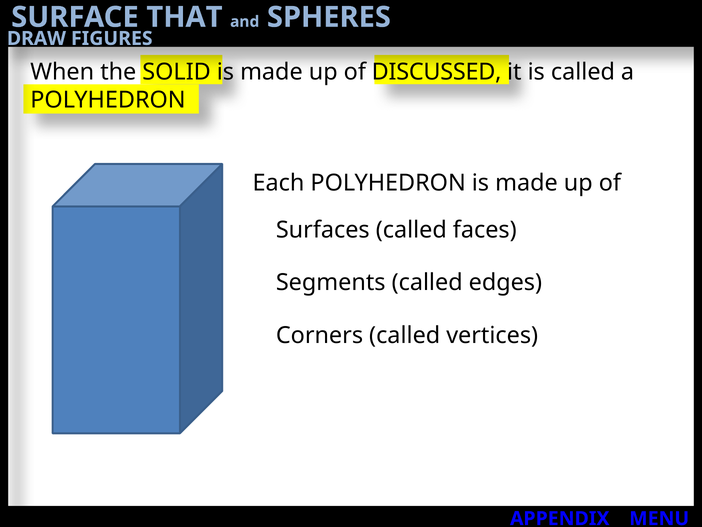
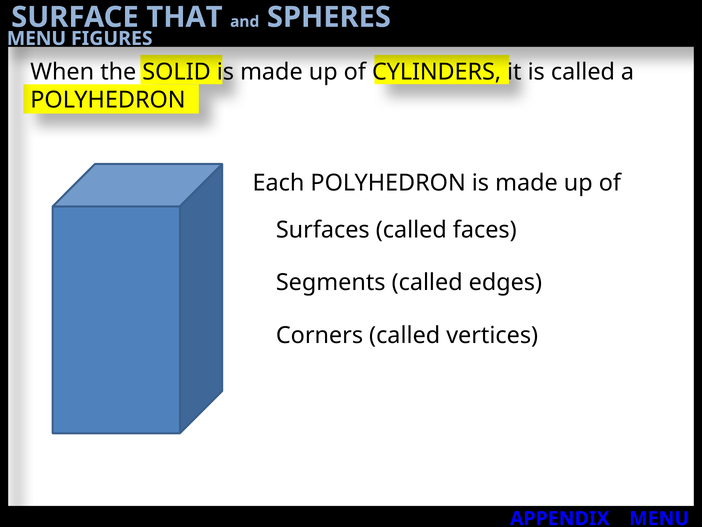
DRAW at (36, 38): DRAW -> MENU
DISCUSSED: DISCUSSED -> CYLINDERS
